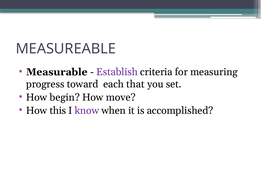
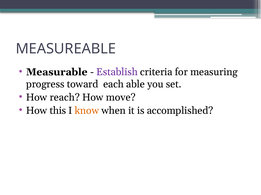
that: that -> able
begin: begin -> reach
know colour: purple -> orange
